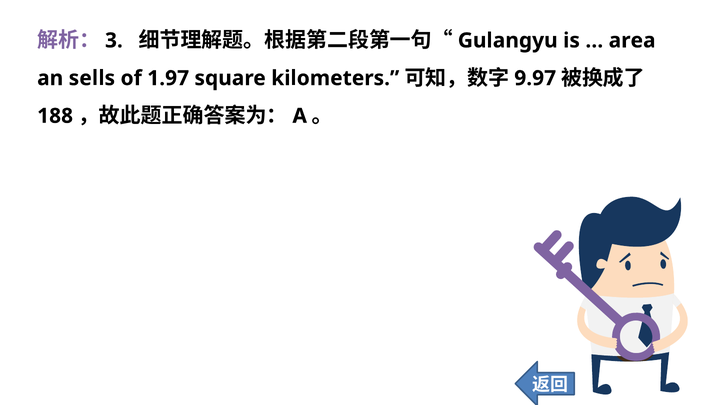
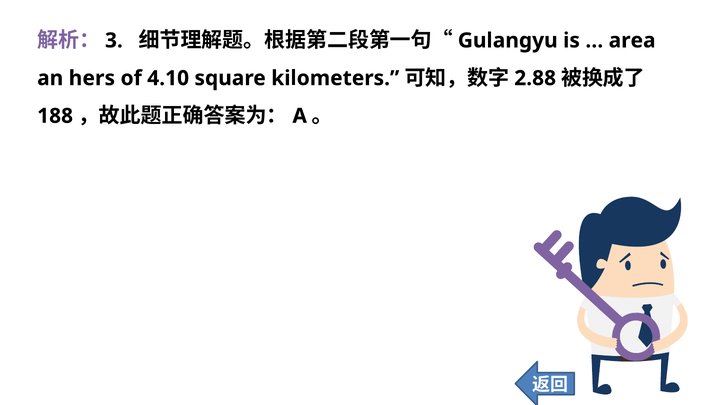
sells: sells -> hers
1.97: 1.97 -> 4.10
9.97: 9.97 -> 2.88
